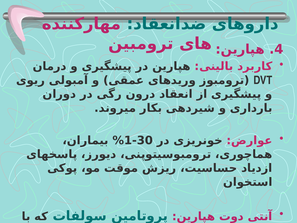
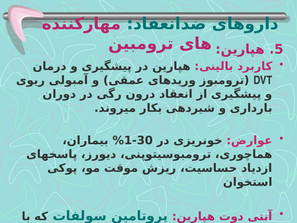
4: 4 -> 5
